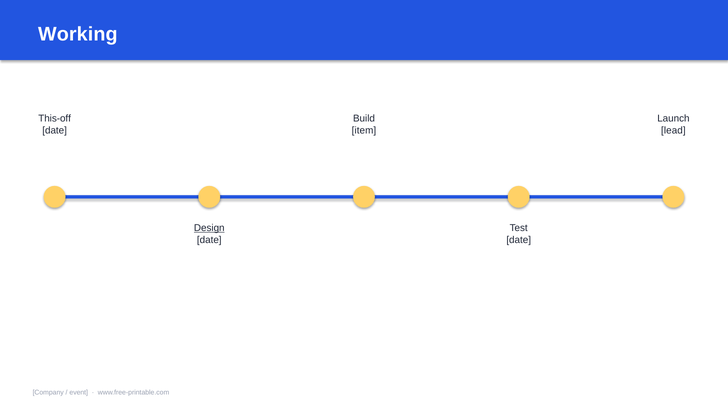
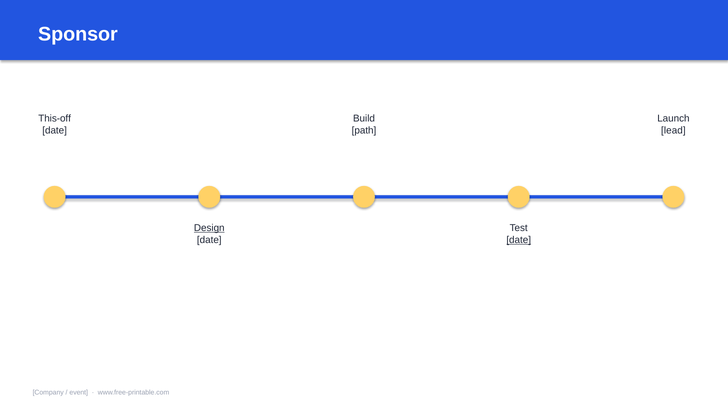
Working: Working -> Sponsor
item: item -> path
date at (519, 240) underline: none -> present
